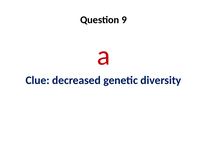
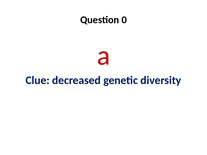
9: 9 -> 0
